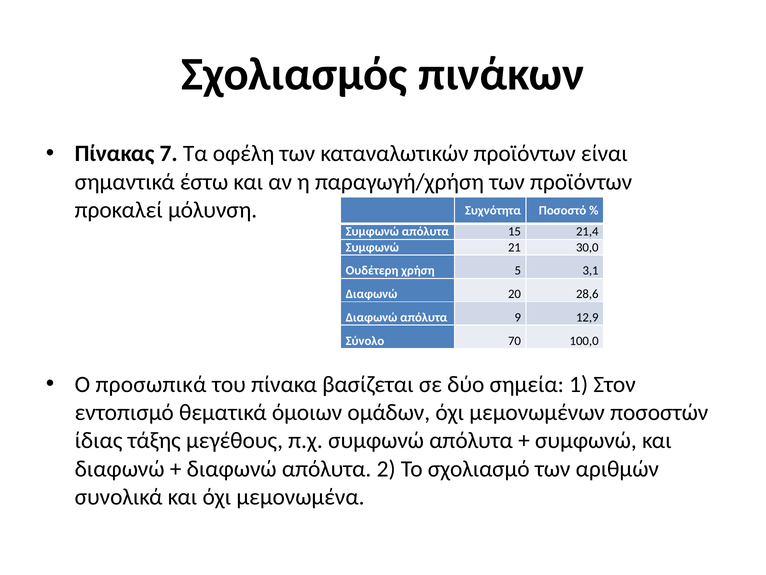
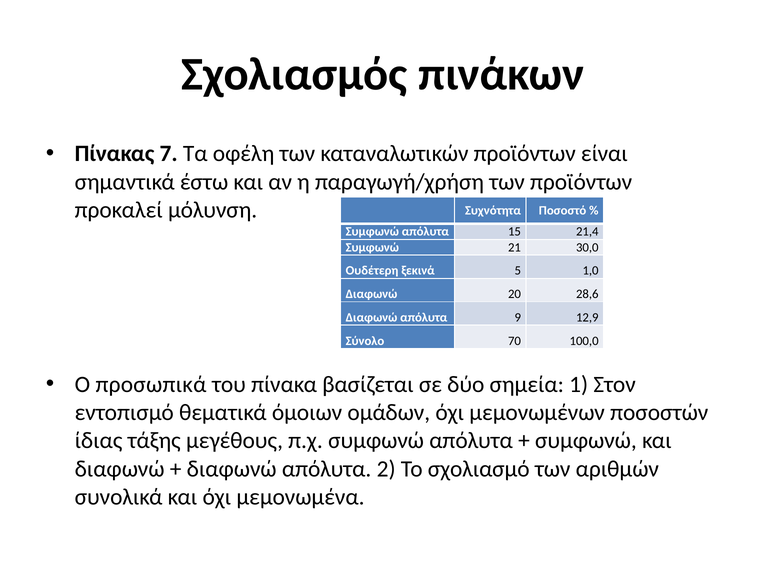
χρήση: χρήση -> ξεκινά
3,1: 3,1 -> 1,0
